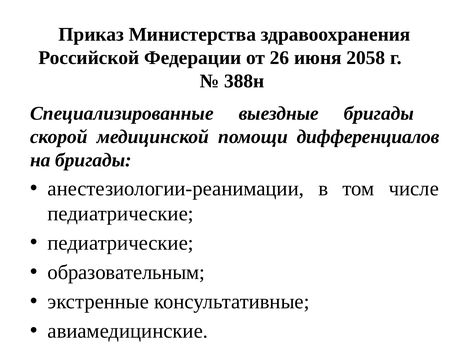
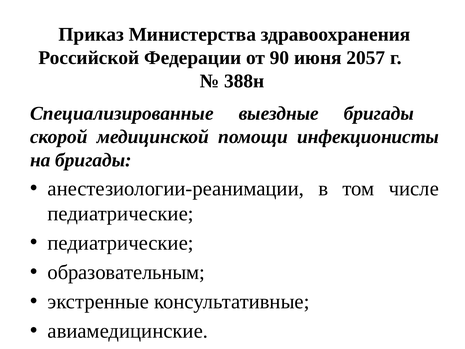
26: 26 -> 90
2058: 2058 -> 2057
дифференциалов: дифференциалов -> инфекционисты
